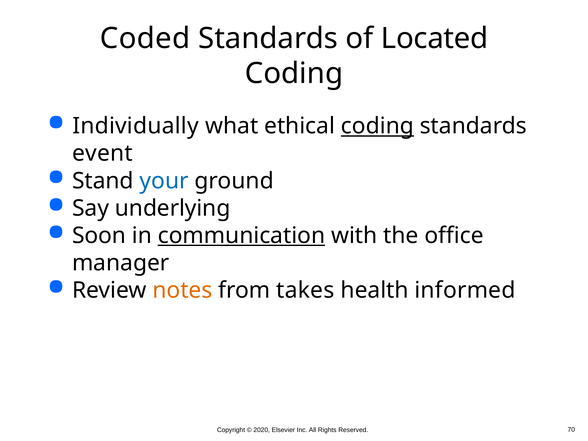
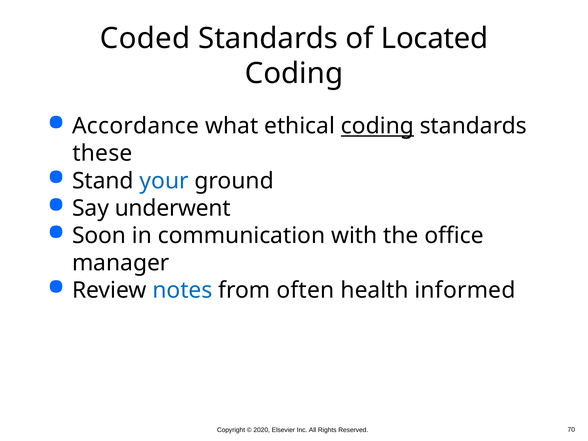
Individually: Individually -> Accordance
event: event -> these
underlying: underlying -> underwent
communication underline: present -> none
notes colour: orange -> blue
takes: takes -> often
